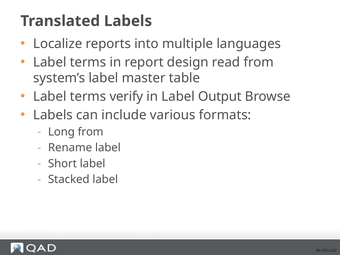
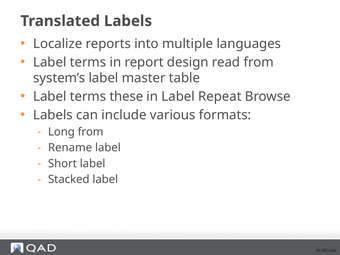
verify: verify -> these
Output: Output -> Repeat
